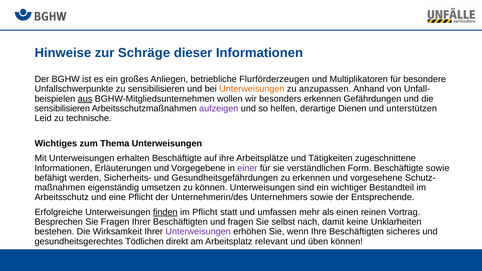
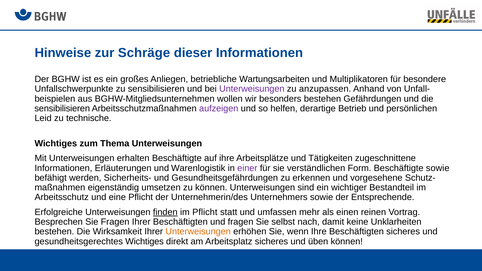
Flurförderzeugen: Flurförderzeugen -> Wartungsarbeiten
Unterweisungen at (252, 89) colour: orange -> purple
aus underline: present -> none
besonders erkennen: erkennen -> bestehen
Dienen: Dienen -> Betrieb
unterstützen: unterstützen -> persönlichen
Vorgegebene: Vorgegebene -> Warenlogistik
Unterweisungen at (198, 232) colour: purple -> orange
gesundheitsgerechtes Tödlichen: Tödlichen -> Wichtiges
Arbeitsplatz relevant: relevant -> sicheres
